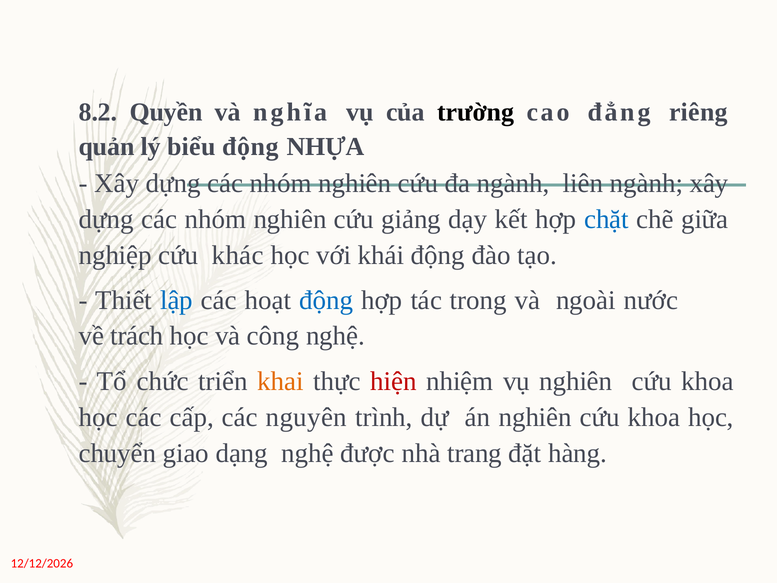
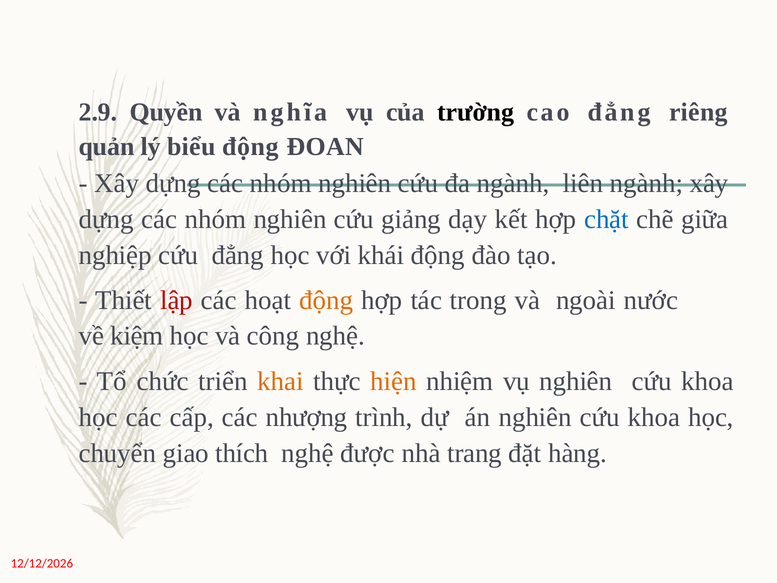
8.2: 8.2 -> 2.9
NHỰA: NHỰA -> ĐOAN
khác at (238, 255): khác -> đẳng
lập colour: blue -> red
động at (326, 300) colour: blue -> orange
trách: trách -> kiệm
hiện colour: red -> orange
nguyên: nguyên -> nhượng
dạng: dạng -> thích
